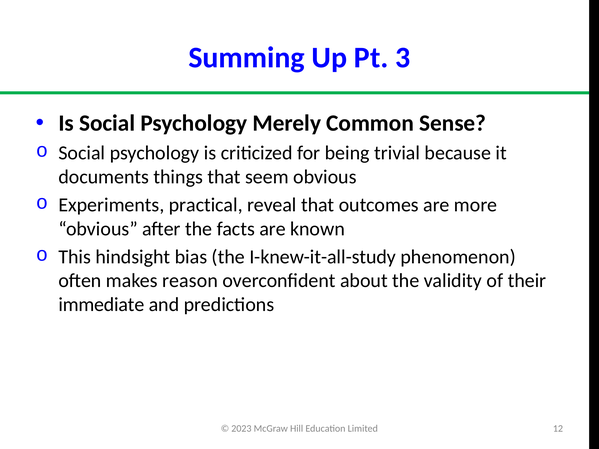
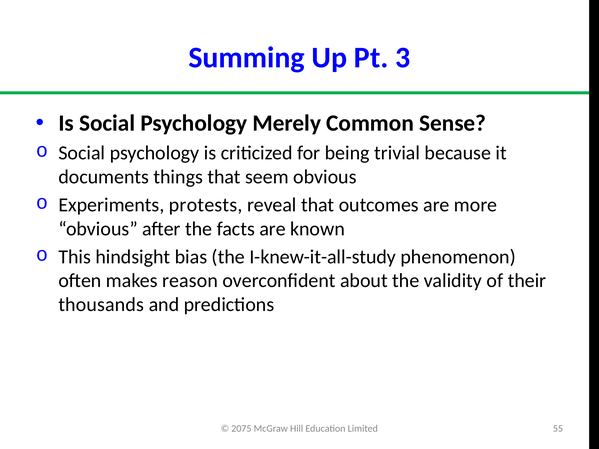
practical: practical -> protests
immediate: immediate -> thousands
2023: 2023 -> 2075
12: 12 -> 55
